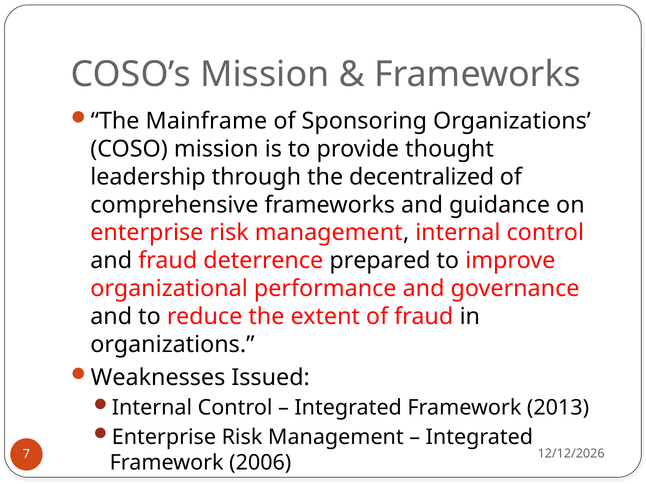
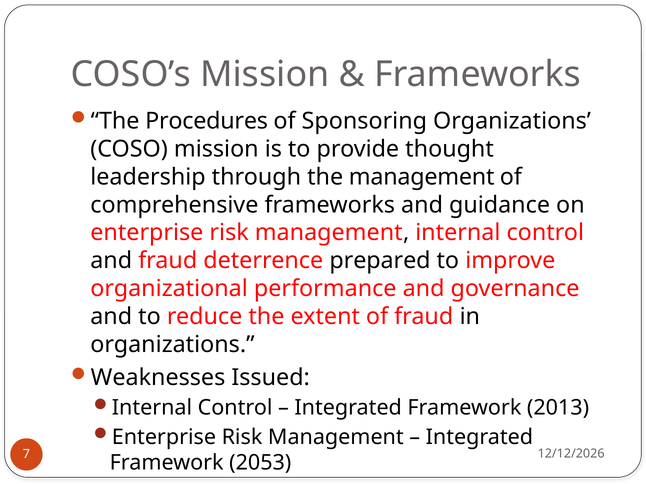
Mainframe: Mainframe -> Procedures
the decentralized: decentralized -> management
2006: 2006 -> 2053
